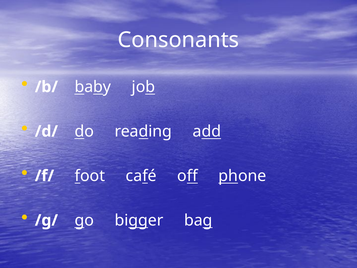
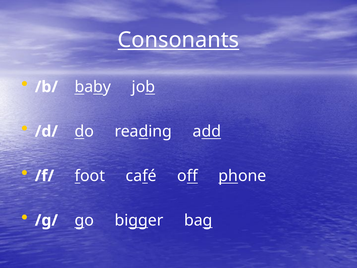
Consonants underline: none -> present
